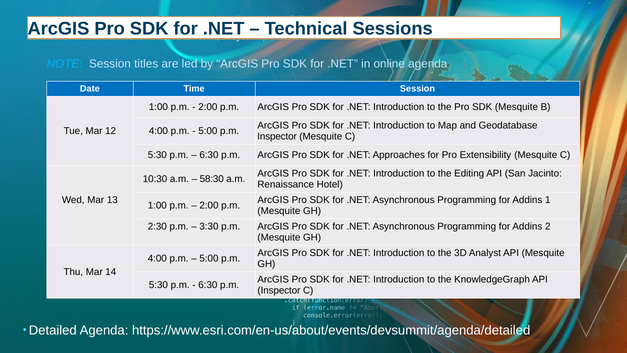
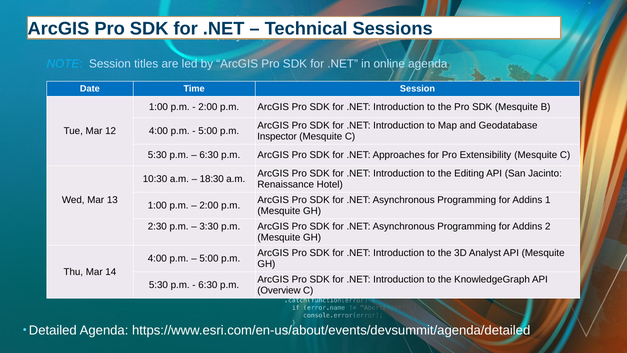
58:30: 58:30 -> 18:30
Inspector at (279, 290): Inspector -> Overview
